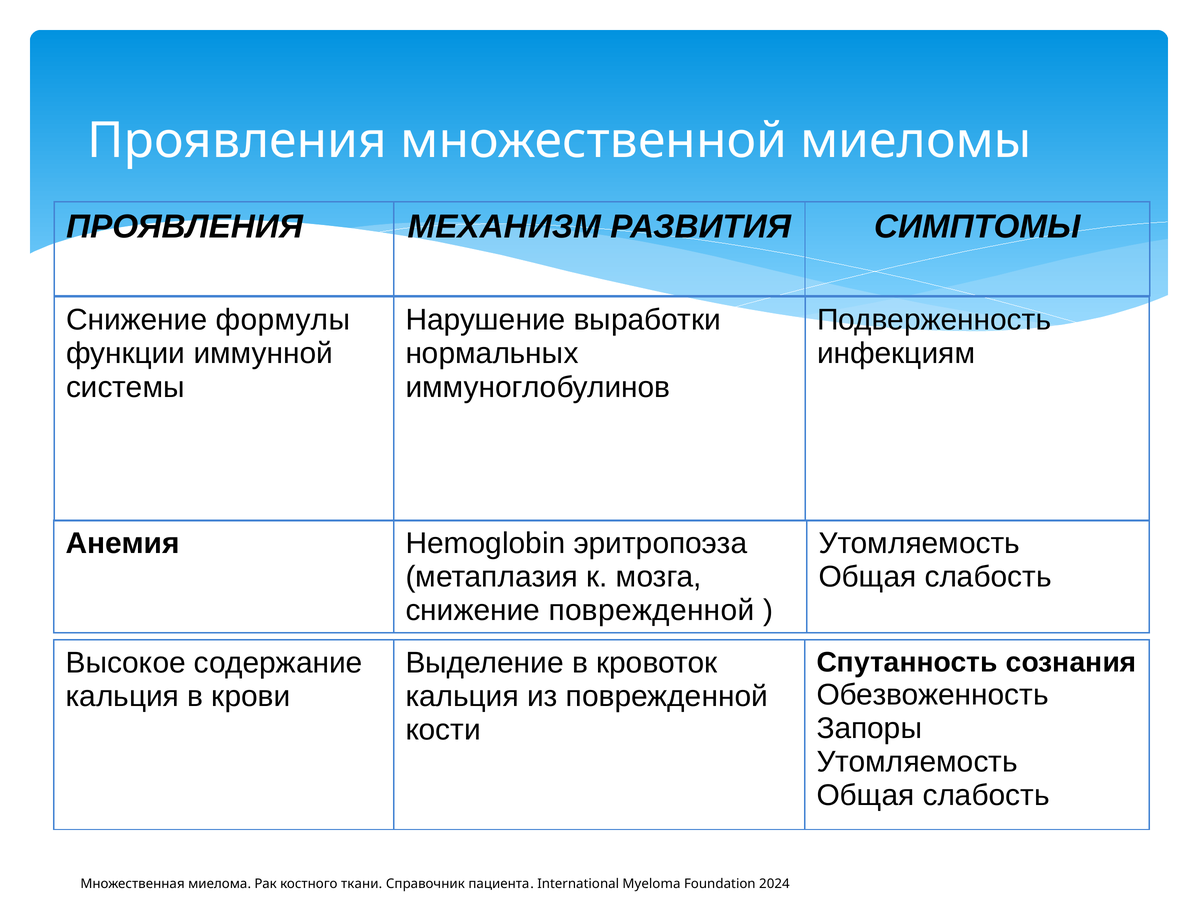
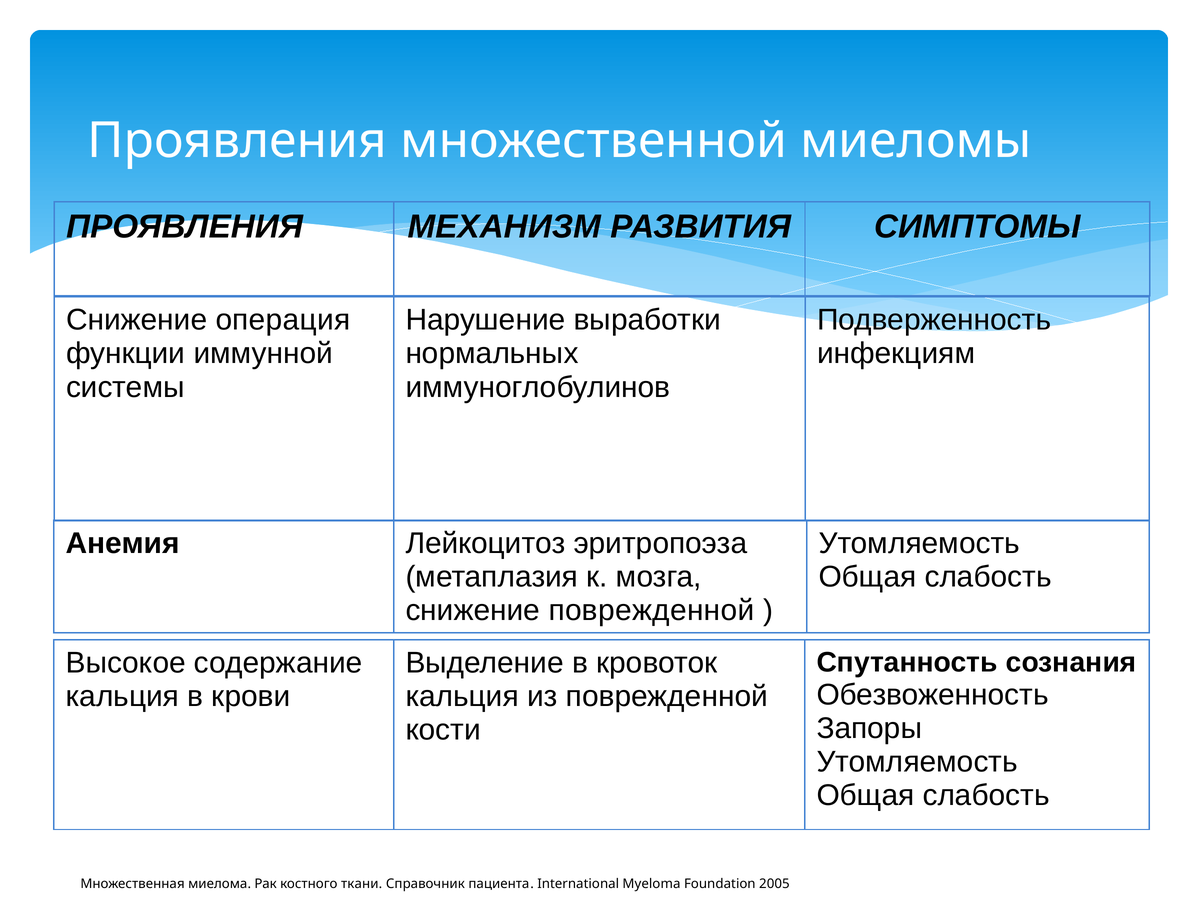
формулы: формулы -> операция
Hemoglobin: Hemoglobin -> Лейкоцитоз
2024: 2024 -> 2005
